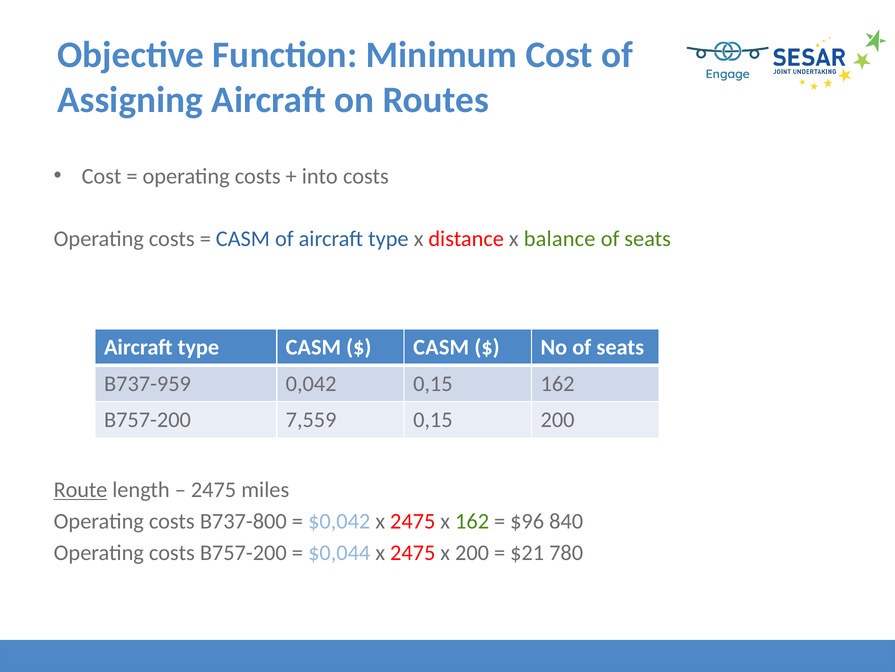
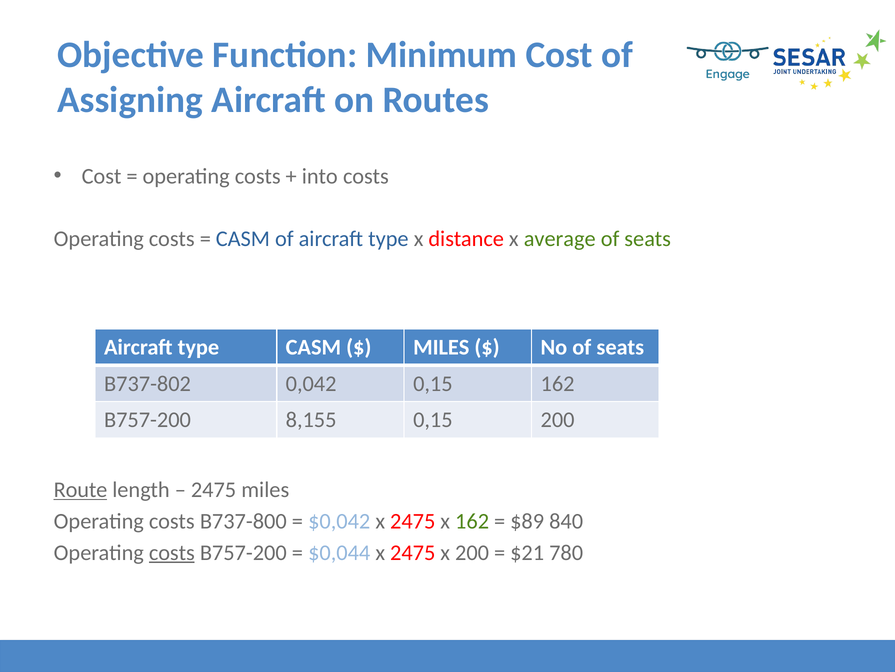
balance: balance -> average
CASM at (441, 347): CASM -> MILES
B737-959: B737-959 -> B737-802
7,559: 7,559 -> 8,155
$96: $96 -> $89
costs at (172, 552) underline: none -> present
